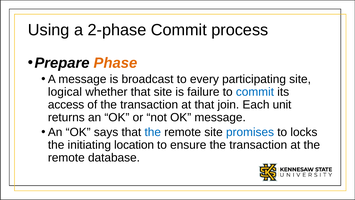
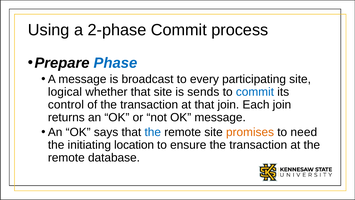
Phase colour: orange -> blue
failure: failure -> sends
access: access -> control
Each unit: unit -> join
promises colour: blue -> orange
locks: locks -> need
